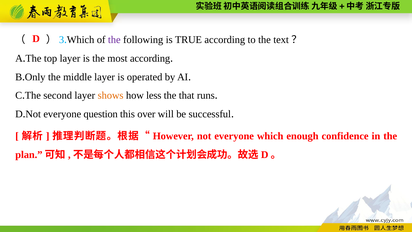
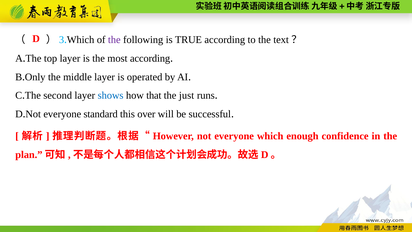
shows colour: orange -> blue
less: less -> that
that: that -> just
question: question -> standard
